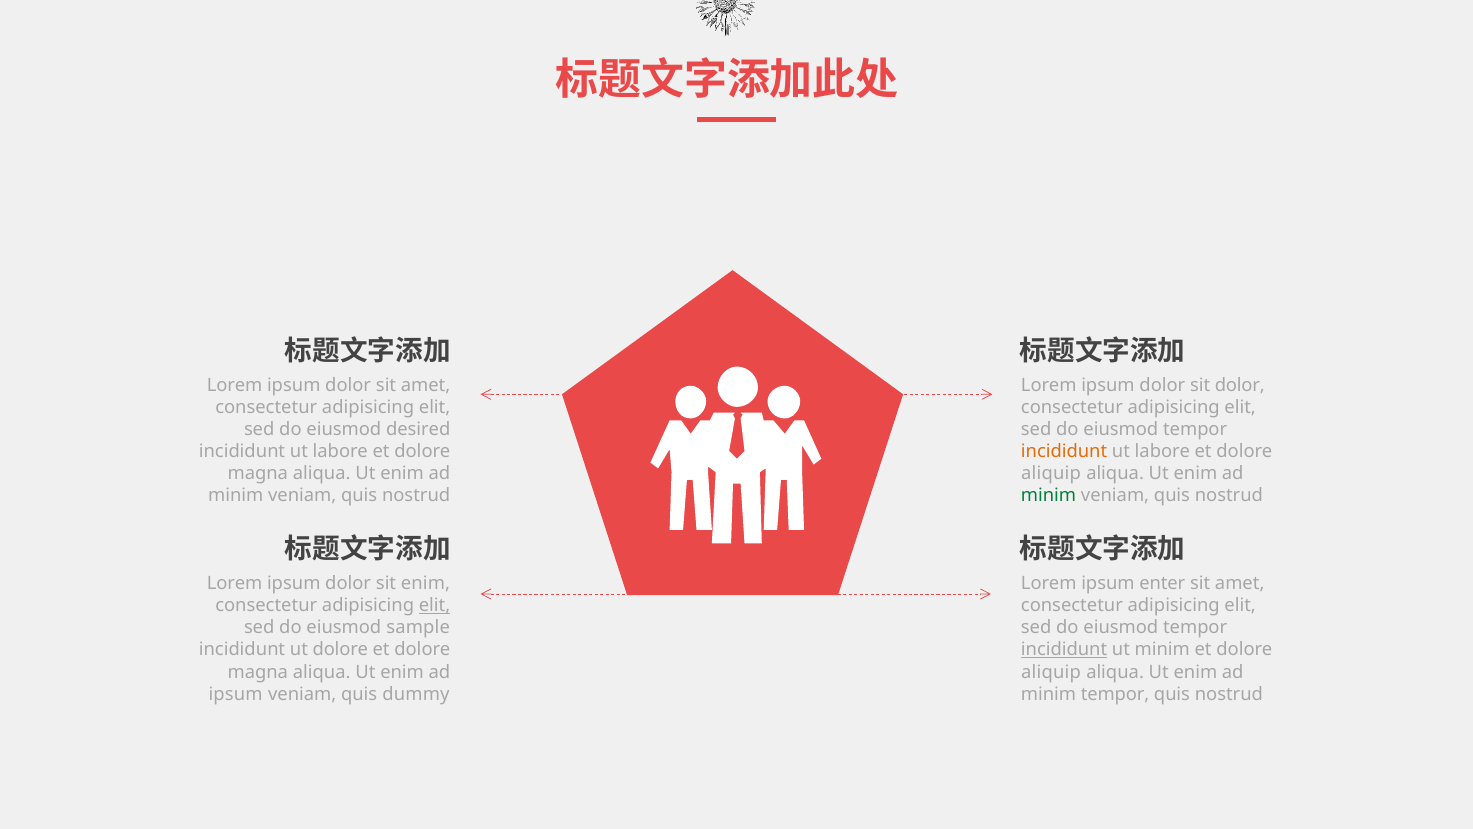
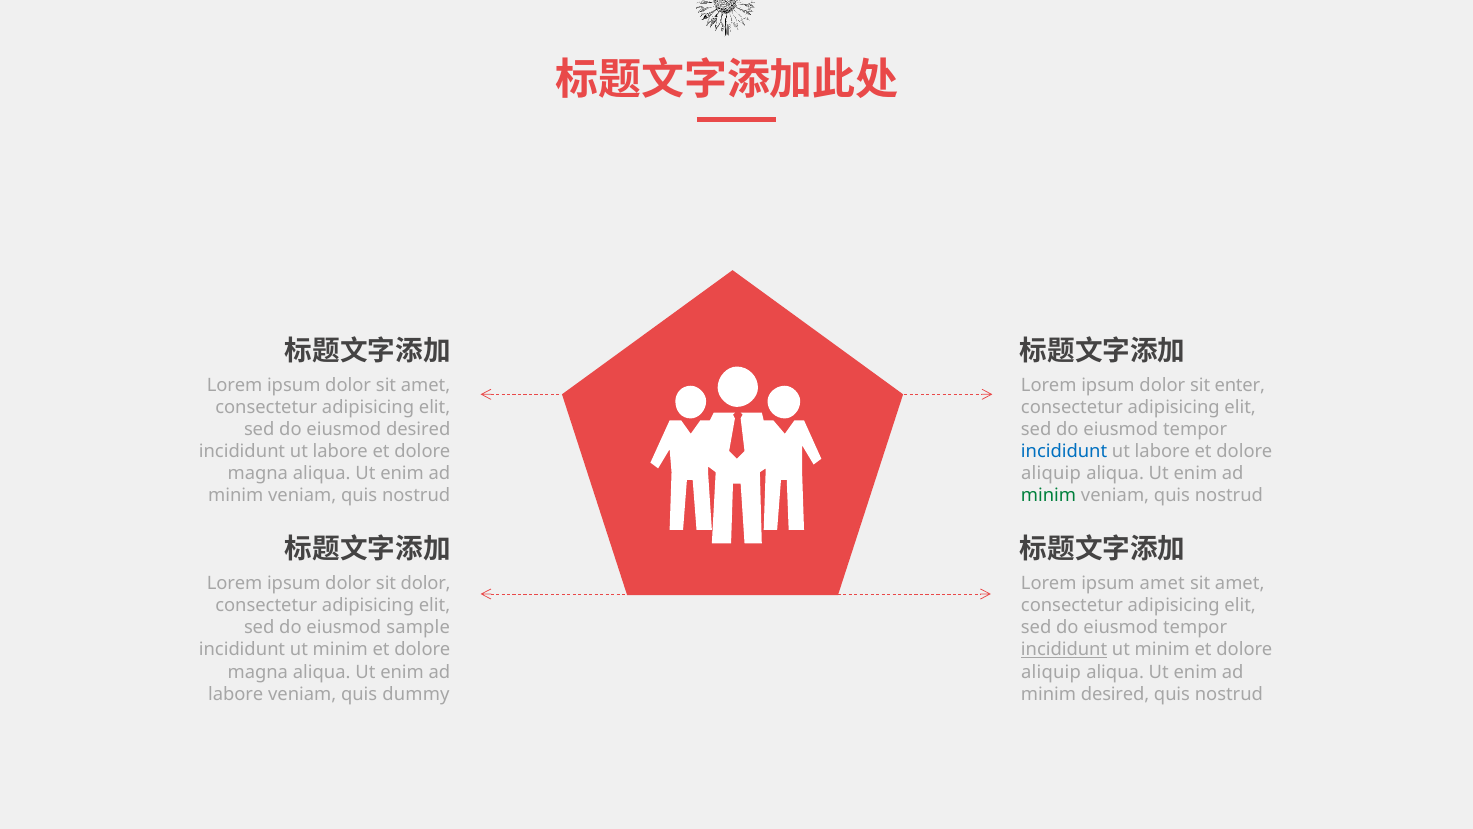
sit dolor: dolor -> enter
incididunt at (1064, 451) colour: orange -> blue
sit enim: enim -> dolor
ipsum enter: enter -> amet
elit at (435, 605) underline: present -> none
dolore at (340, 650): dolore -> minim
ipsum at (236, 694): ipsum -> labore
minim tempor: tempor -> desired
